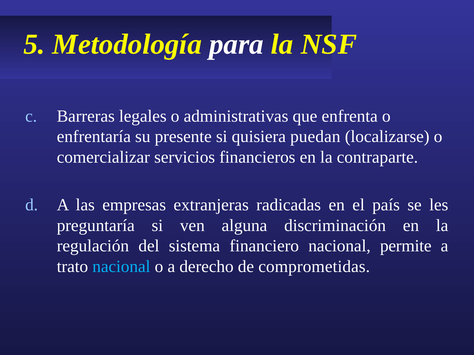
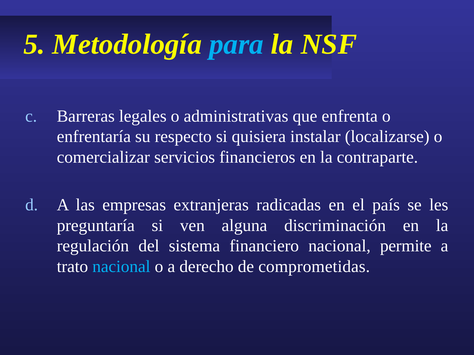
para colour: white -> light blue
presente: presente -> respecto
puedan: puedan -> instalar
